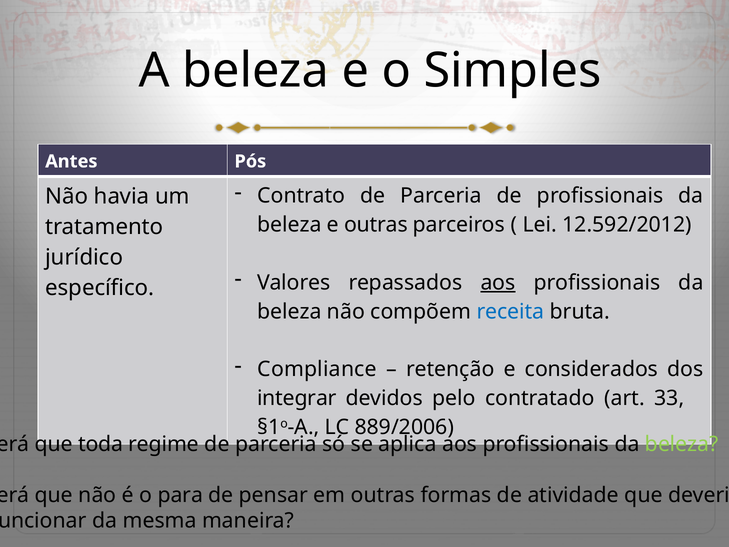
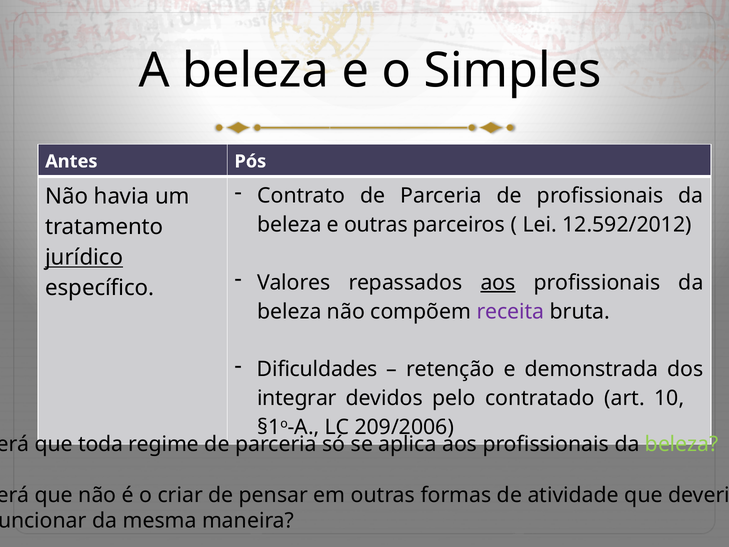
jurídico underline: none -> present
receita colour: blue -> purple
Compliance: Compliance -> Dificuldades
considerados: considerados -> demonstrada
33: 33 -> 10
889/2006: 889/2006 -> 209/2006
para: para -> criar
